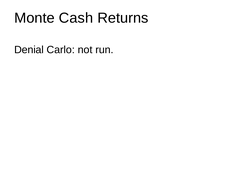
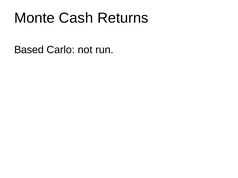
Denial: Denial -> Based
